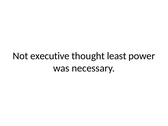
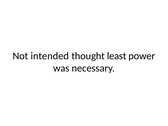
executive: executive -> intended
